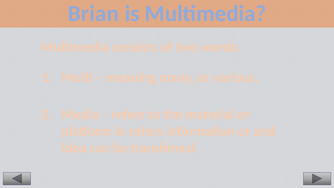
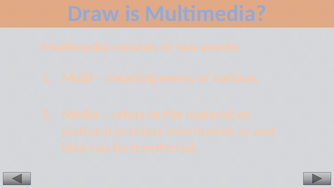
Brian: Brian -> Draw
